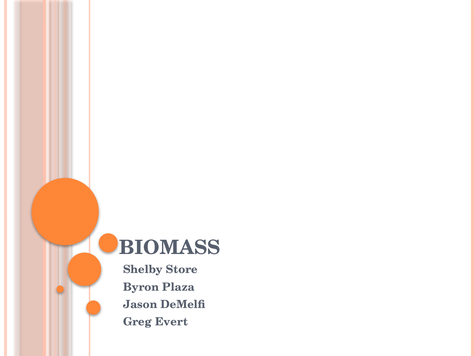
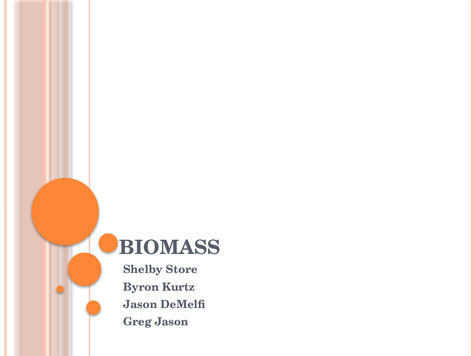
Plaza: Plaza -> Kurtz
Greg Evert: Evert -> Jason
